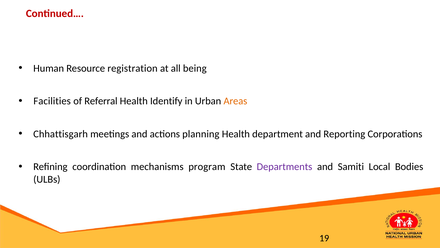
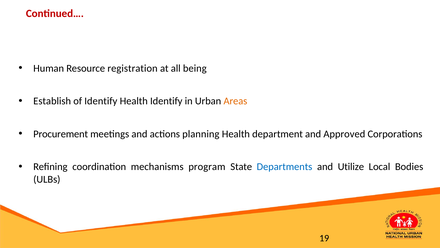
Facilities: Facilities -> Establish
of Referral: Referral -> Identify
Chhattisgarh: Chhattisgarh -> Procurement
Reporting: Reporting -> Approved
Departments colour: purple -> blue
Samiti: Samiti -> Utilize
